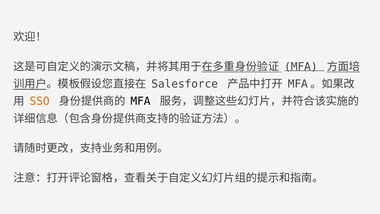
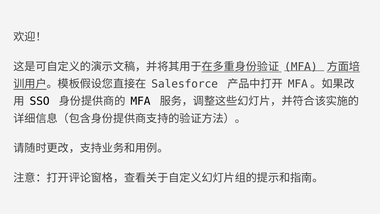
SSO colour: orange -> black
